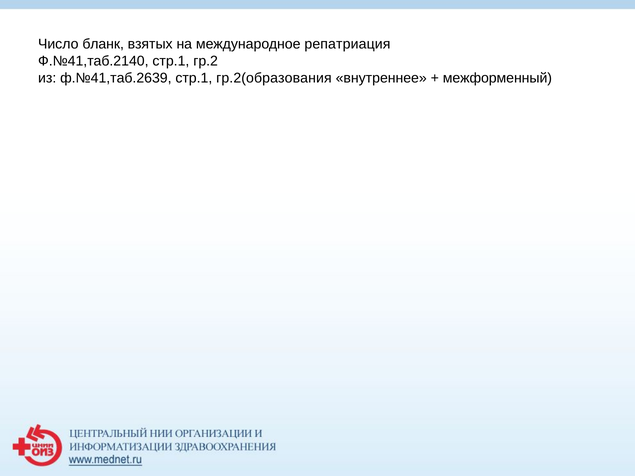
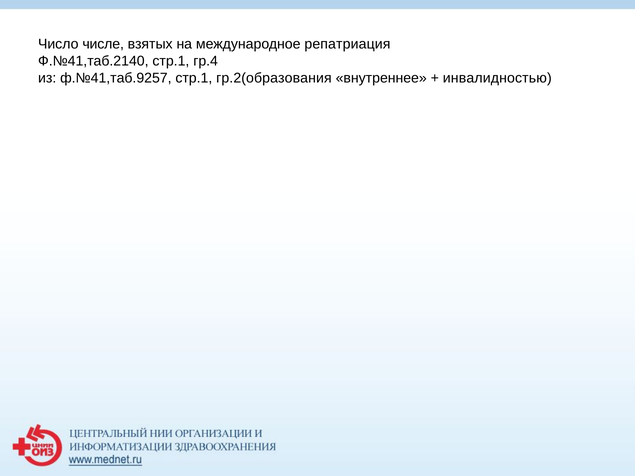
бланк: бланк -> числе
гр.2: гр.2 -> гр.4
ф.№41,таб.2639: ф.№41,таб.2639 -> ф.№41,таб.9257
межформенный: межформенный -> инвалидностью
